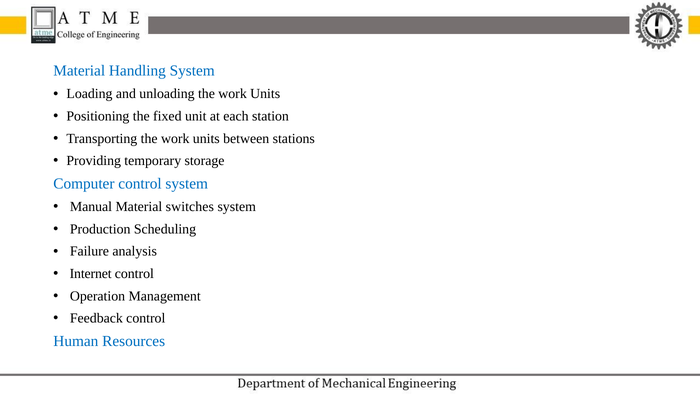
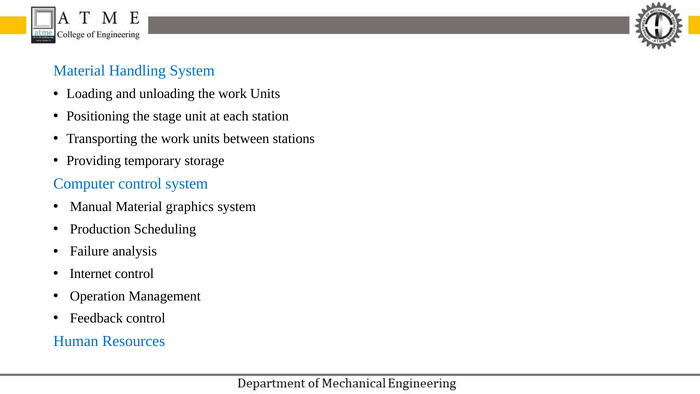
fixed: fixed -> stage
switches: switches -> graphics
